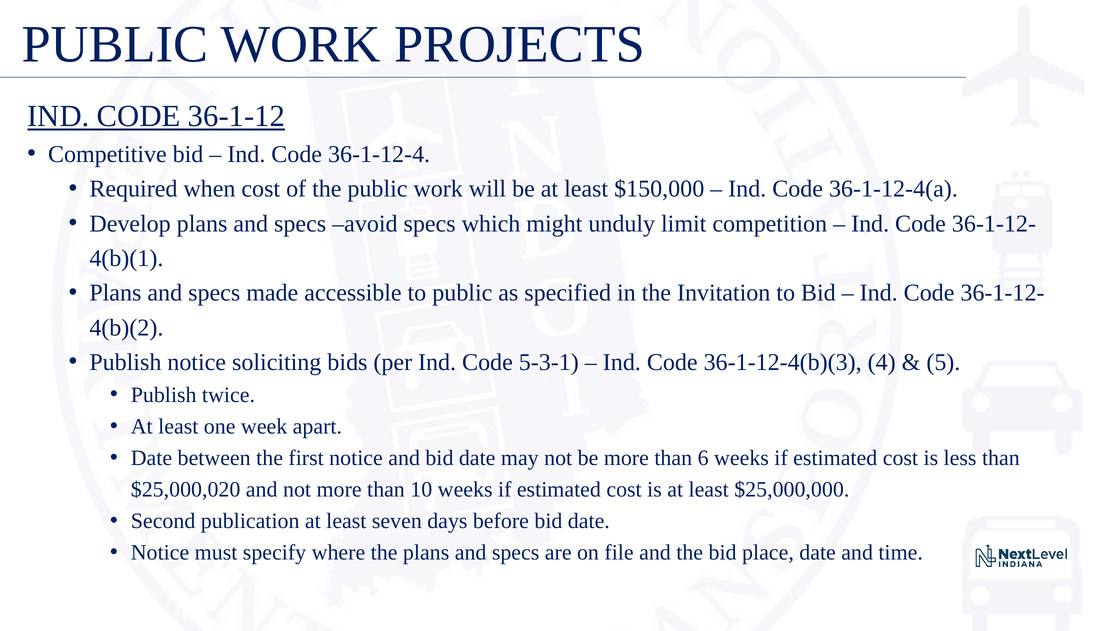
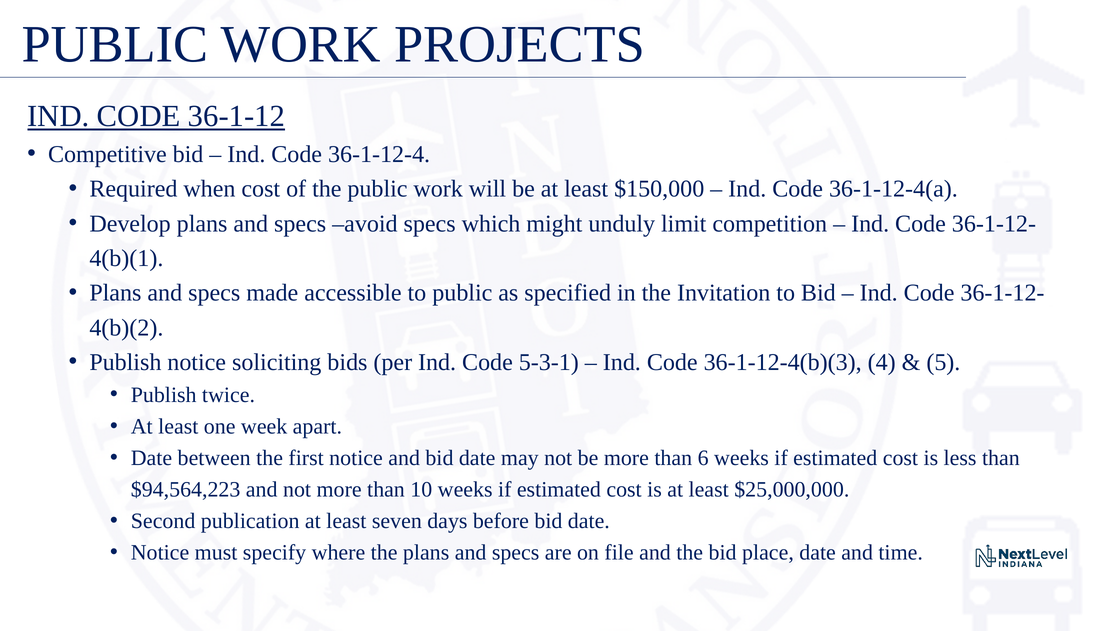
$25,000,020: $25,000,020 -> $94,564,223
